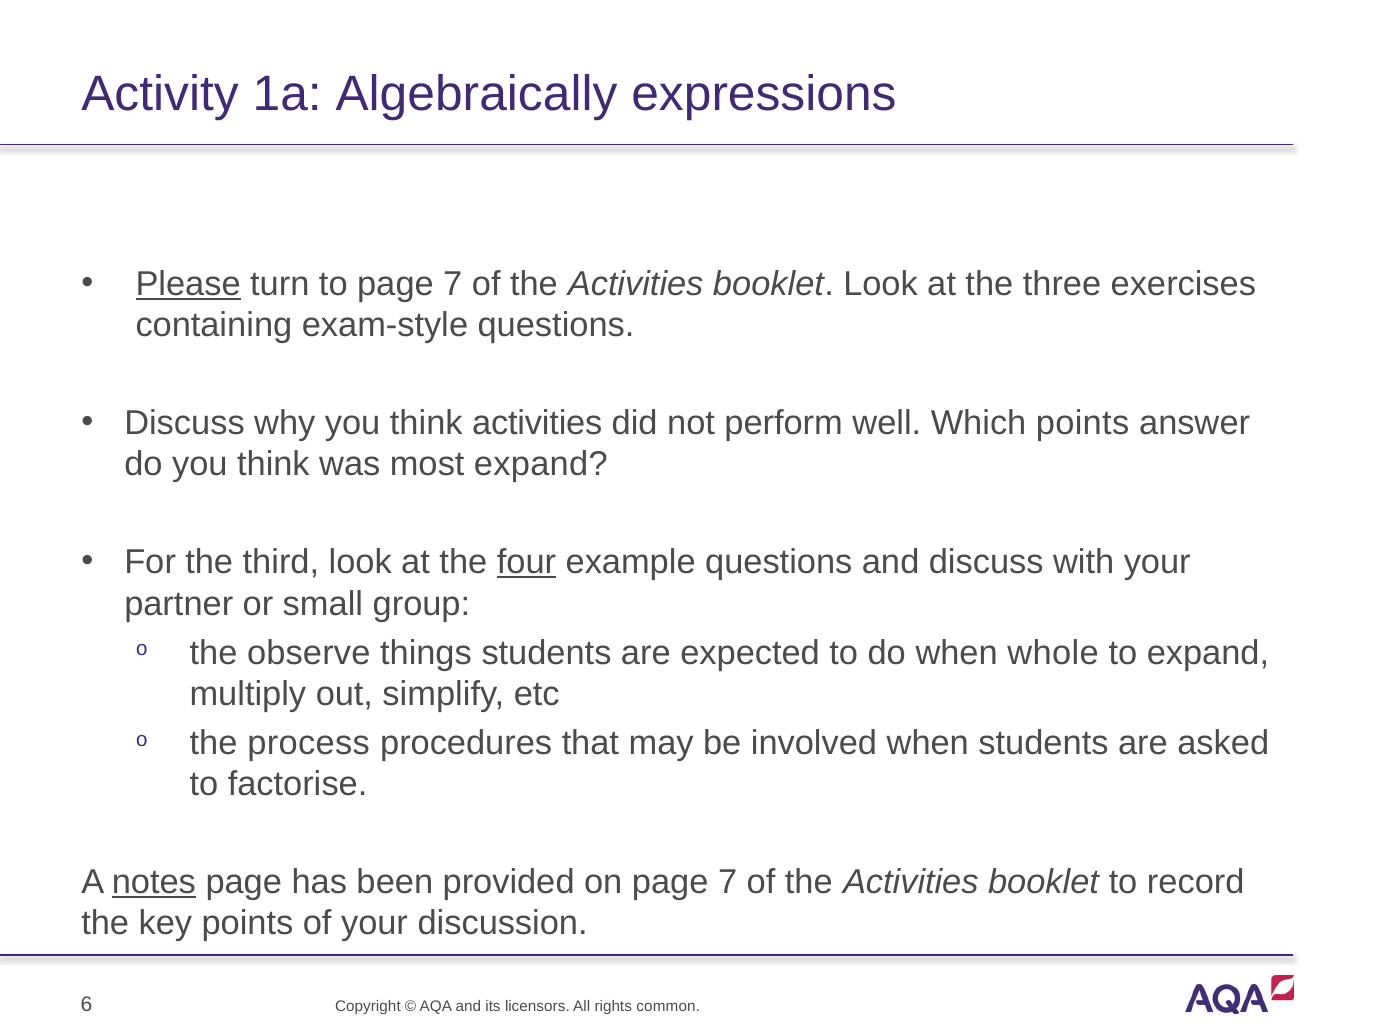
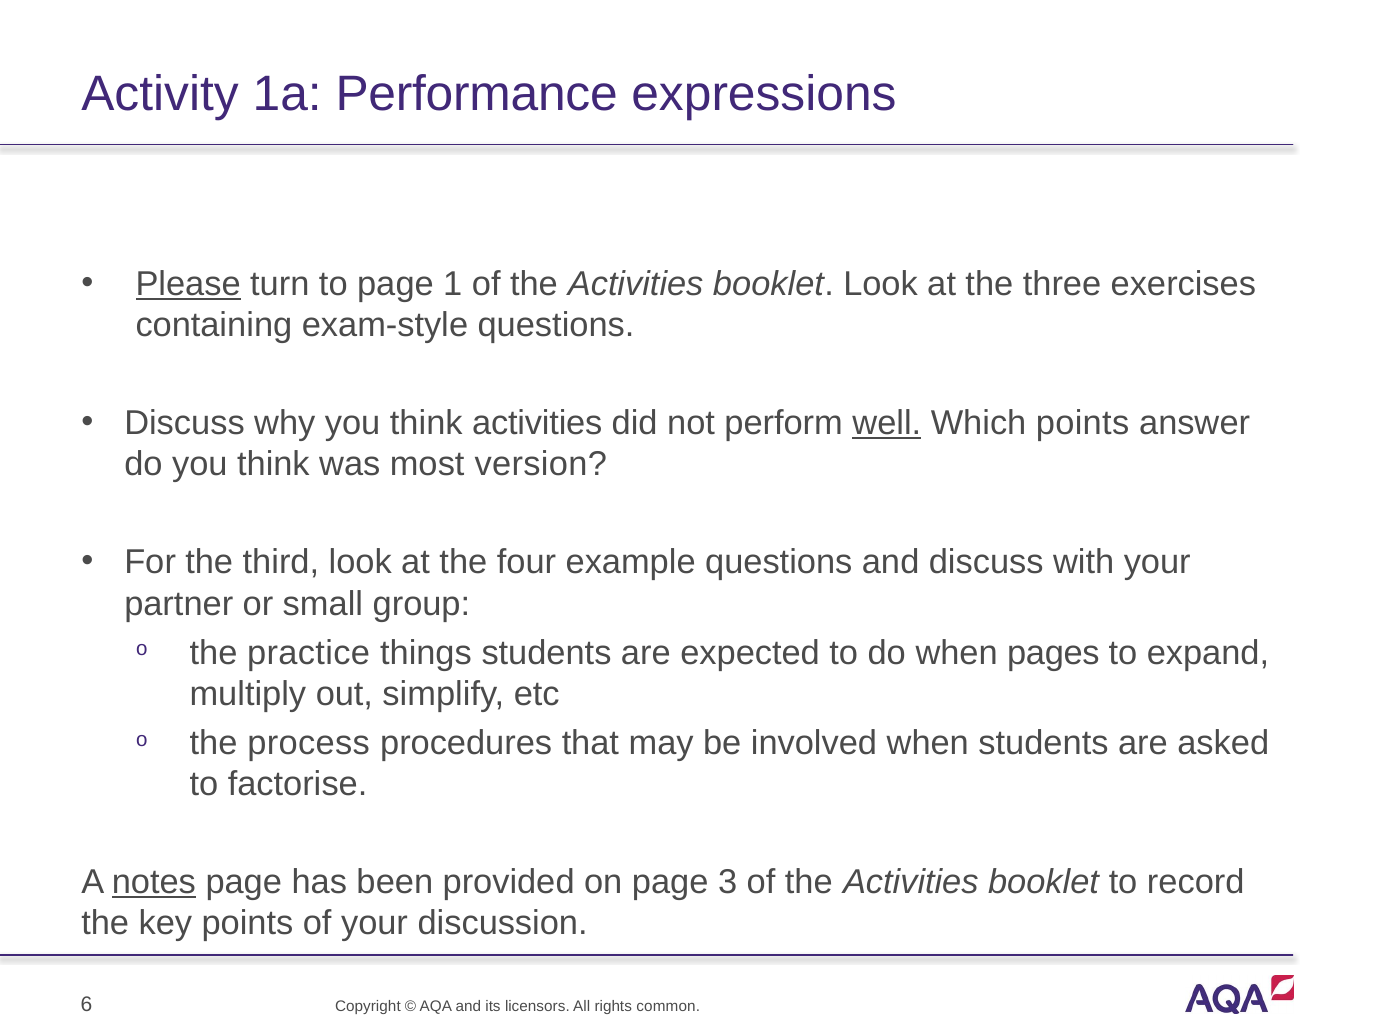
Algebraically: Algebraically -> Performance
to page 7: 7 -> 1
well underline: none -> present
most expand: expand -> version
four underline: present -> none
observe: observe -> practice
whole: whole -> pages
on page 7: 7 -> 3
